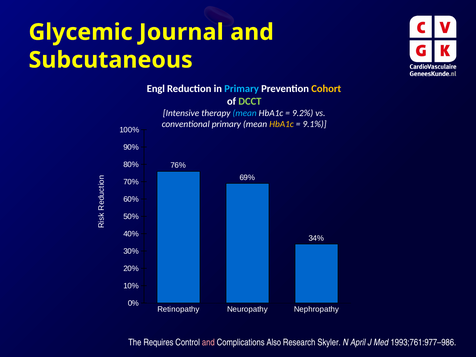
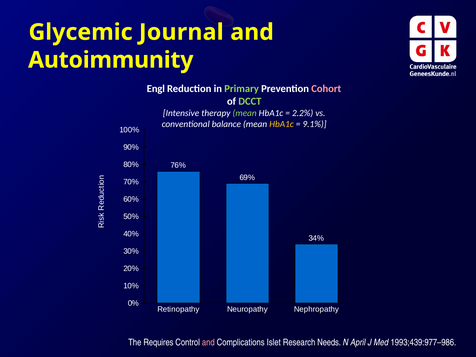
Subcutaneous: Subcutaneous -> Autoimmunity
Primary at (242, 89) colour: light blue -> light green
Cohort colour: yellow -> pink
mean at (245, 113) colour: light blue -> light green
9.2%: 9.2% -> 2.2%
conventional primary: primary -> balance
Also: Also -> Islet
Skyler: Skyler -> Needs
1993;761:977–986: 1993;761:977–986 -> 1993;439:977–986
